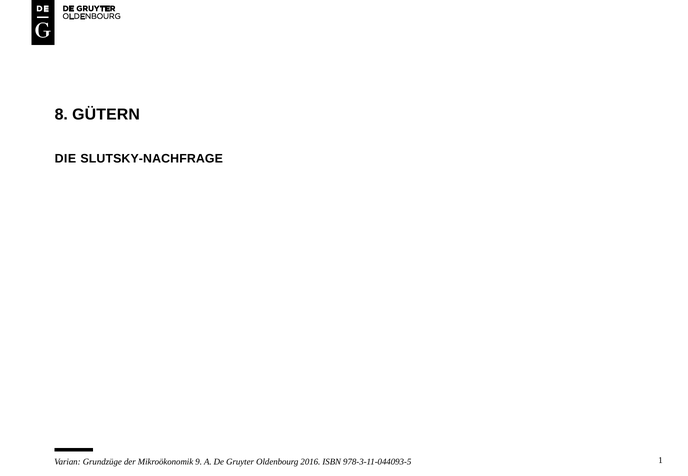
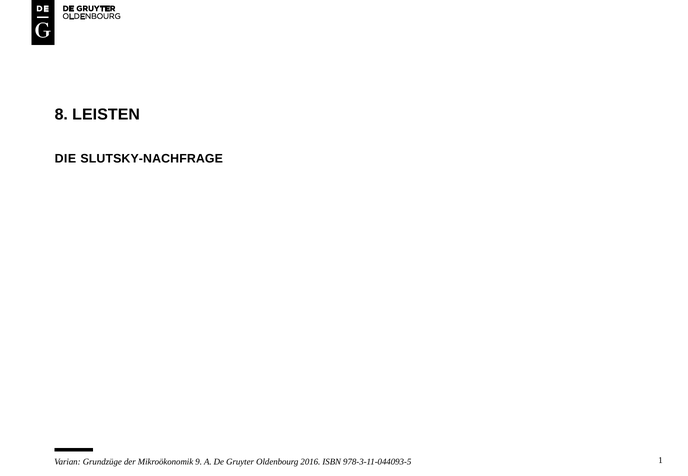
GÜTERN: GÜTERN -> LEISTEN
